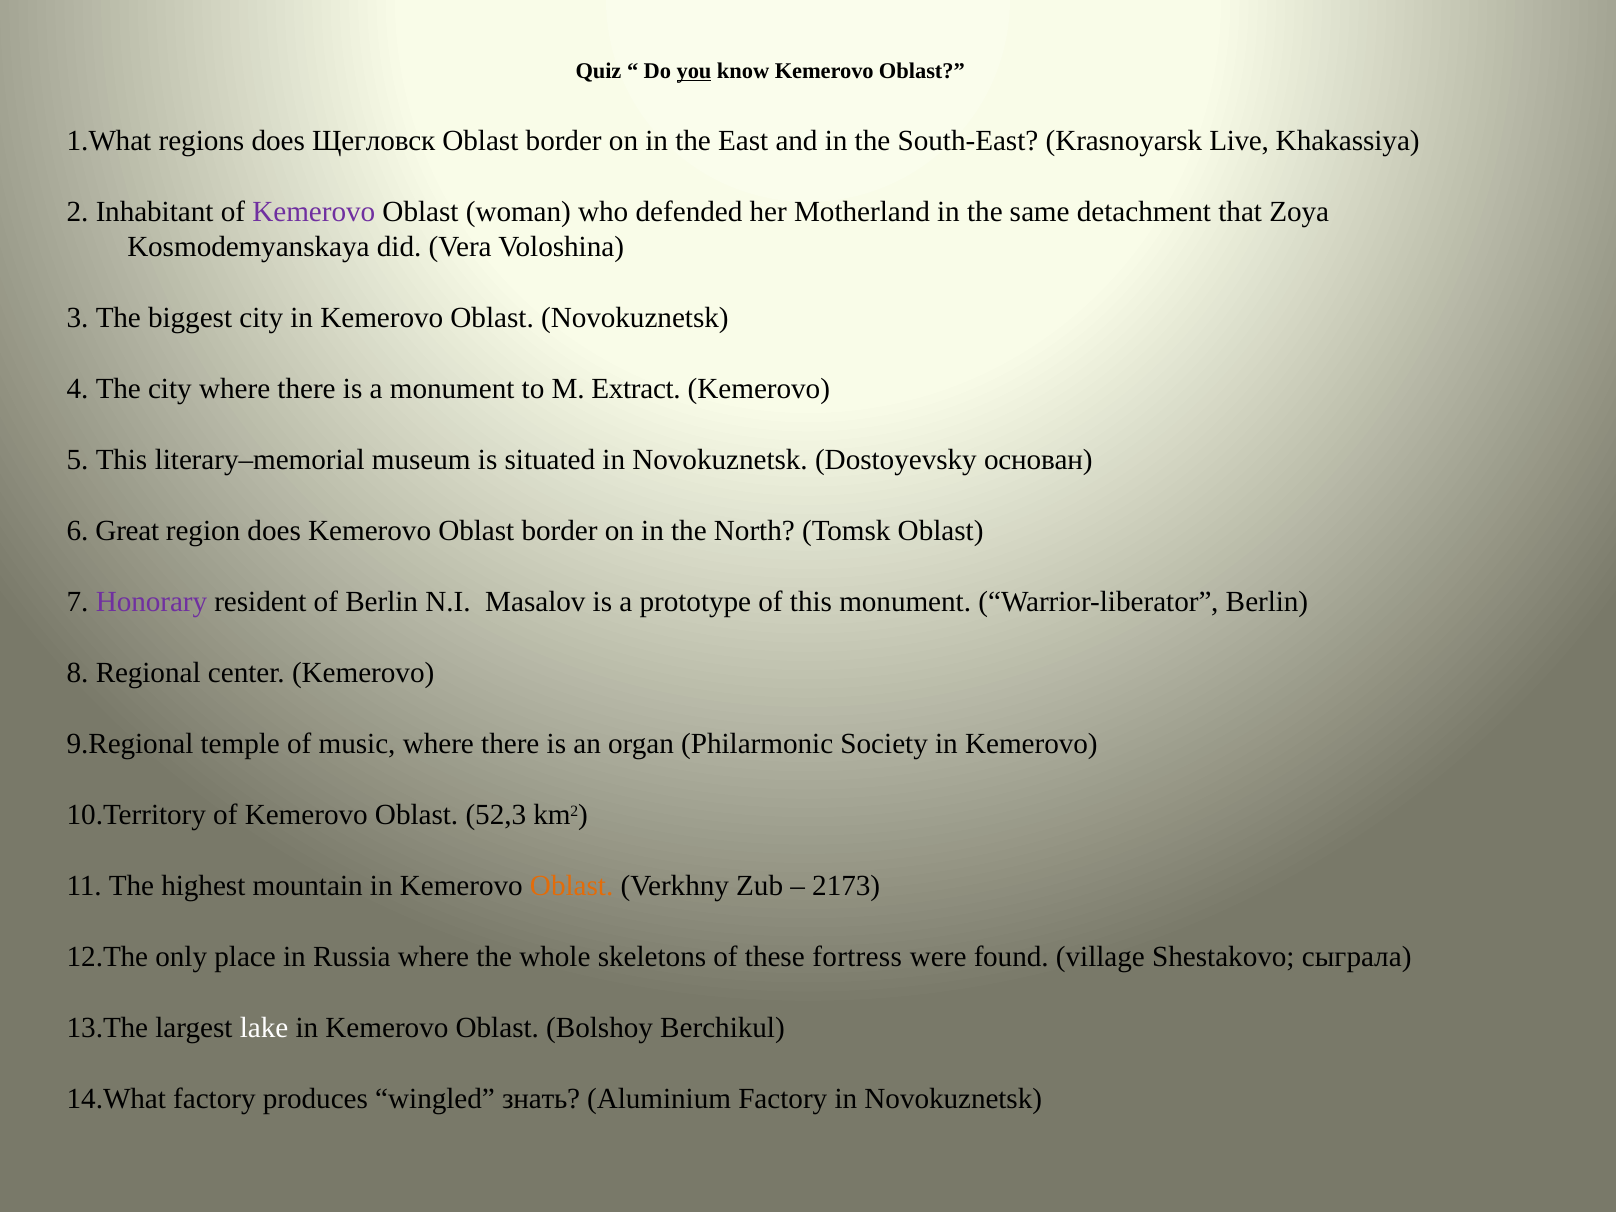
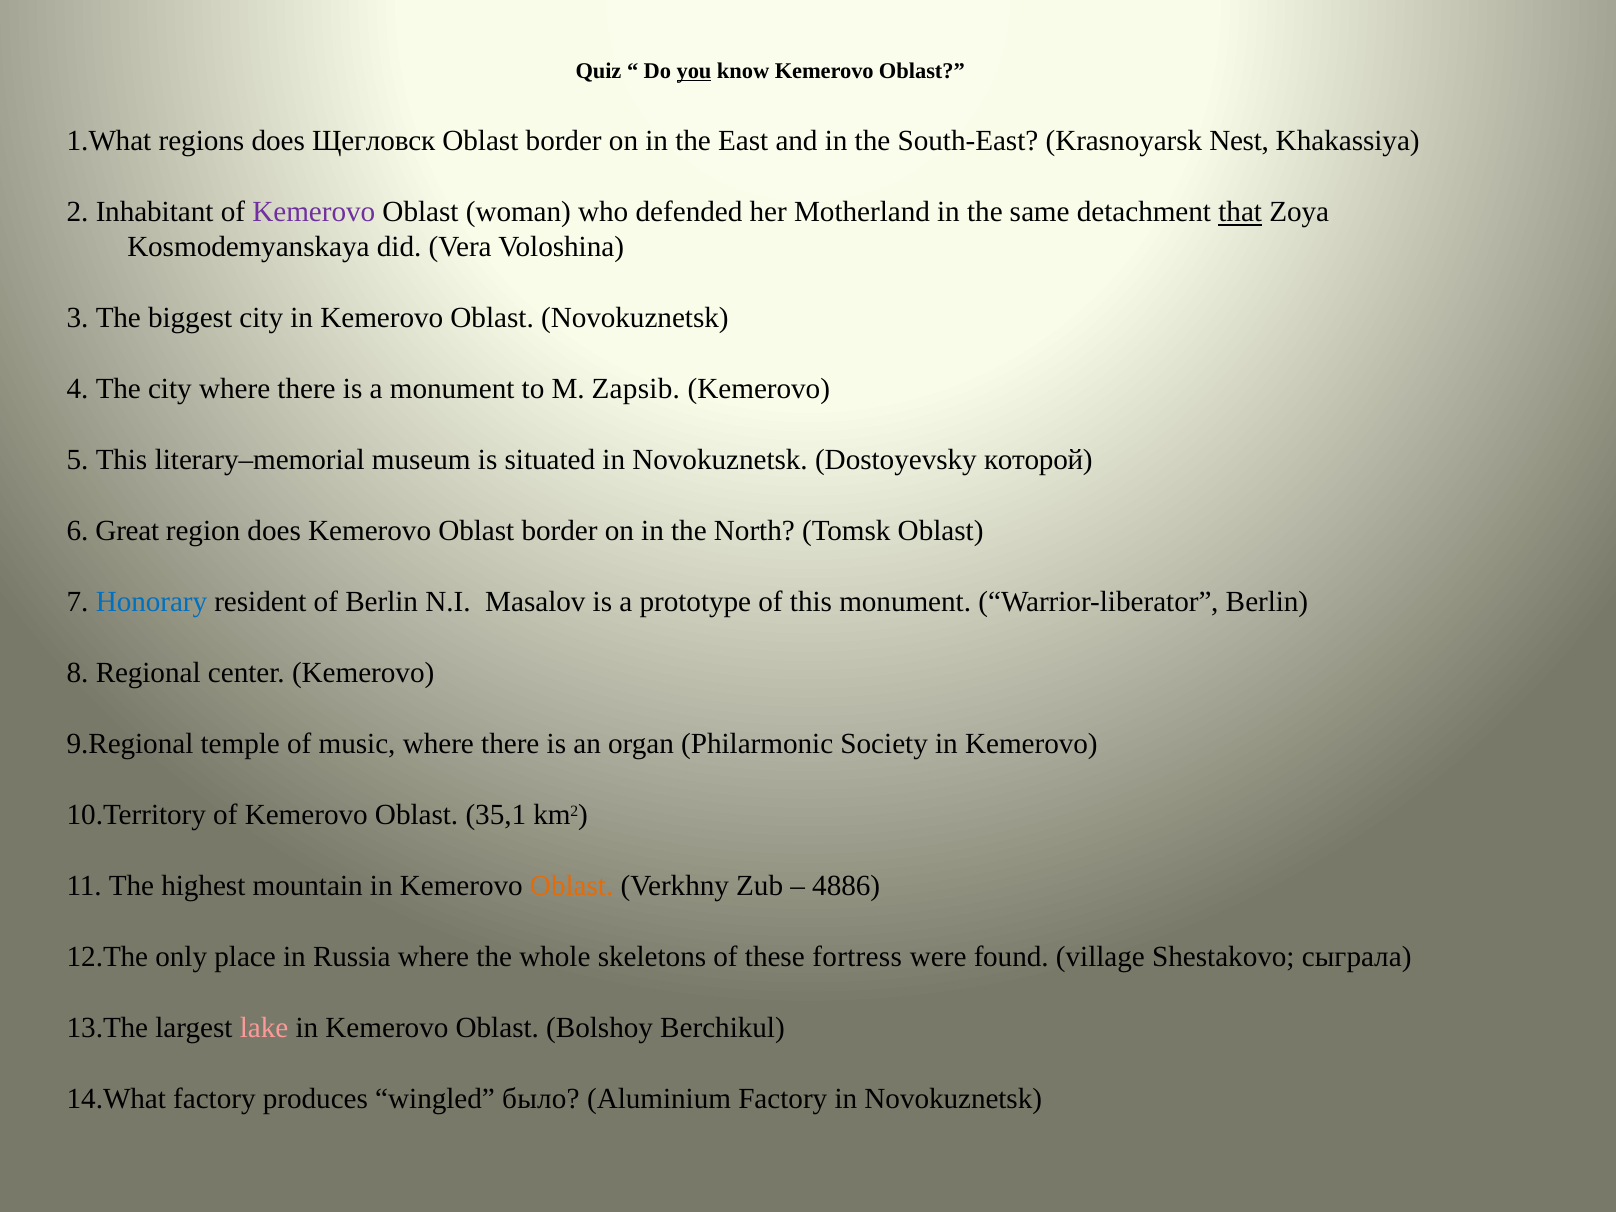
Live: Live -> Nest
that underline: none -> present
Extract: Extract -> Zapsib
основан: основан -> которой
Honorary colour: purple -> blue
52,3: 52,3 -> 35,1
2173: 2173 -> 4886
lake colour: white -> pink
знать: знать -> было
